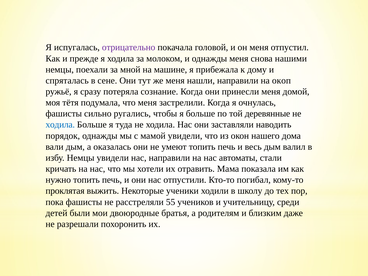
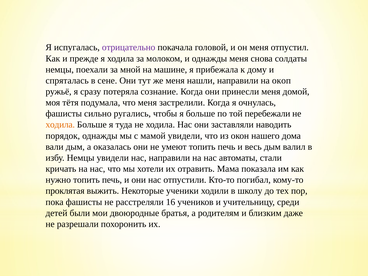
нашими: нашими -> солдаты
деревянные: деревянные -> перебежали
ходила at (60, 125) colour: blue -> orange
55: 55 -> 16
